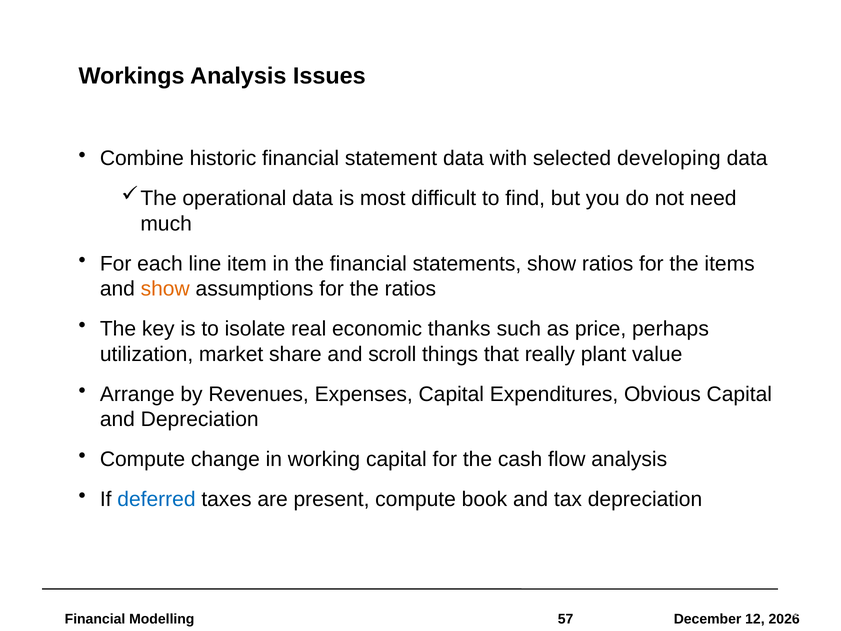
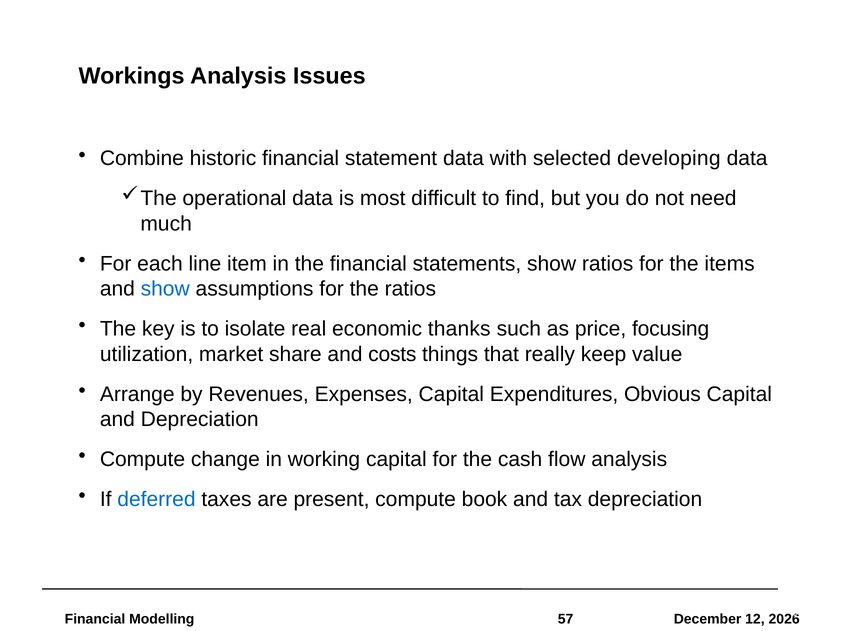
show at (165, 289) colour: orange -> blue
perhaps: perhaps -> focusing
scroll: scroll -> costs
plant: plant -> keep
